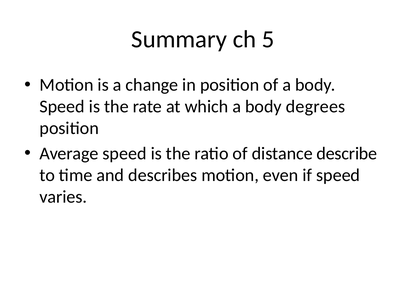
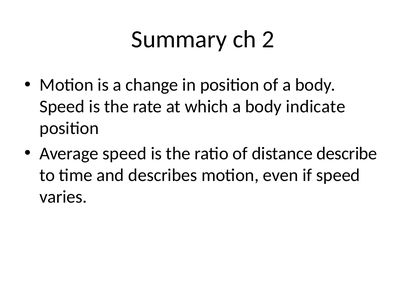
5: 5 -> 2
degrees: degrees -> indicate
